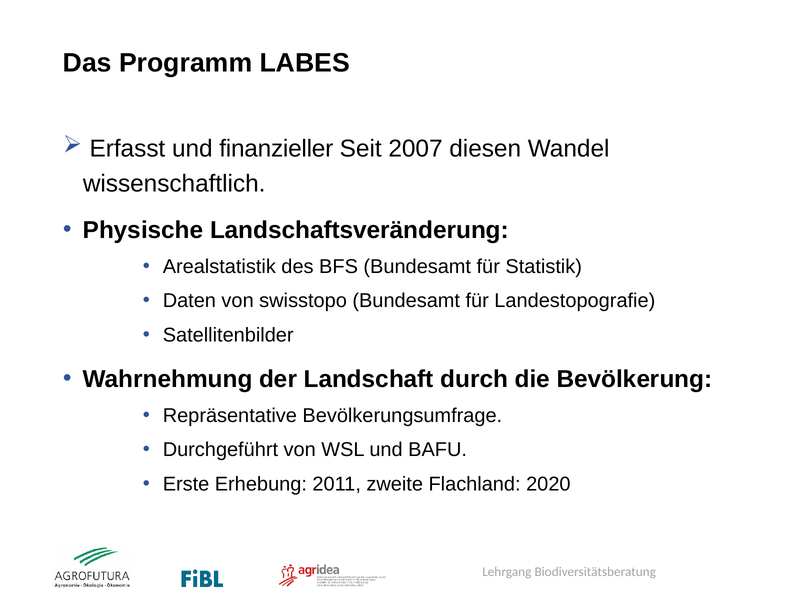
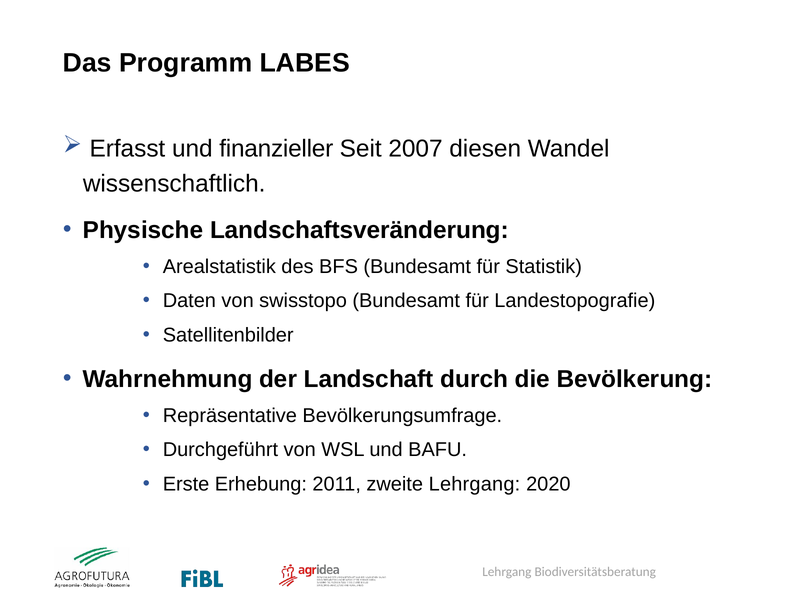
zweite Flachland: Flachland -> Lehrgang
